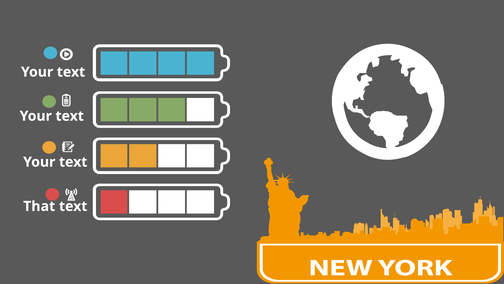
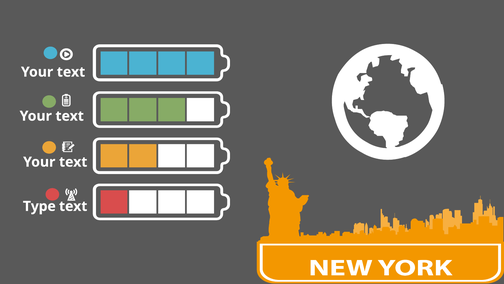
That: That -> Type
